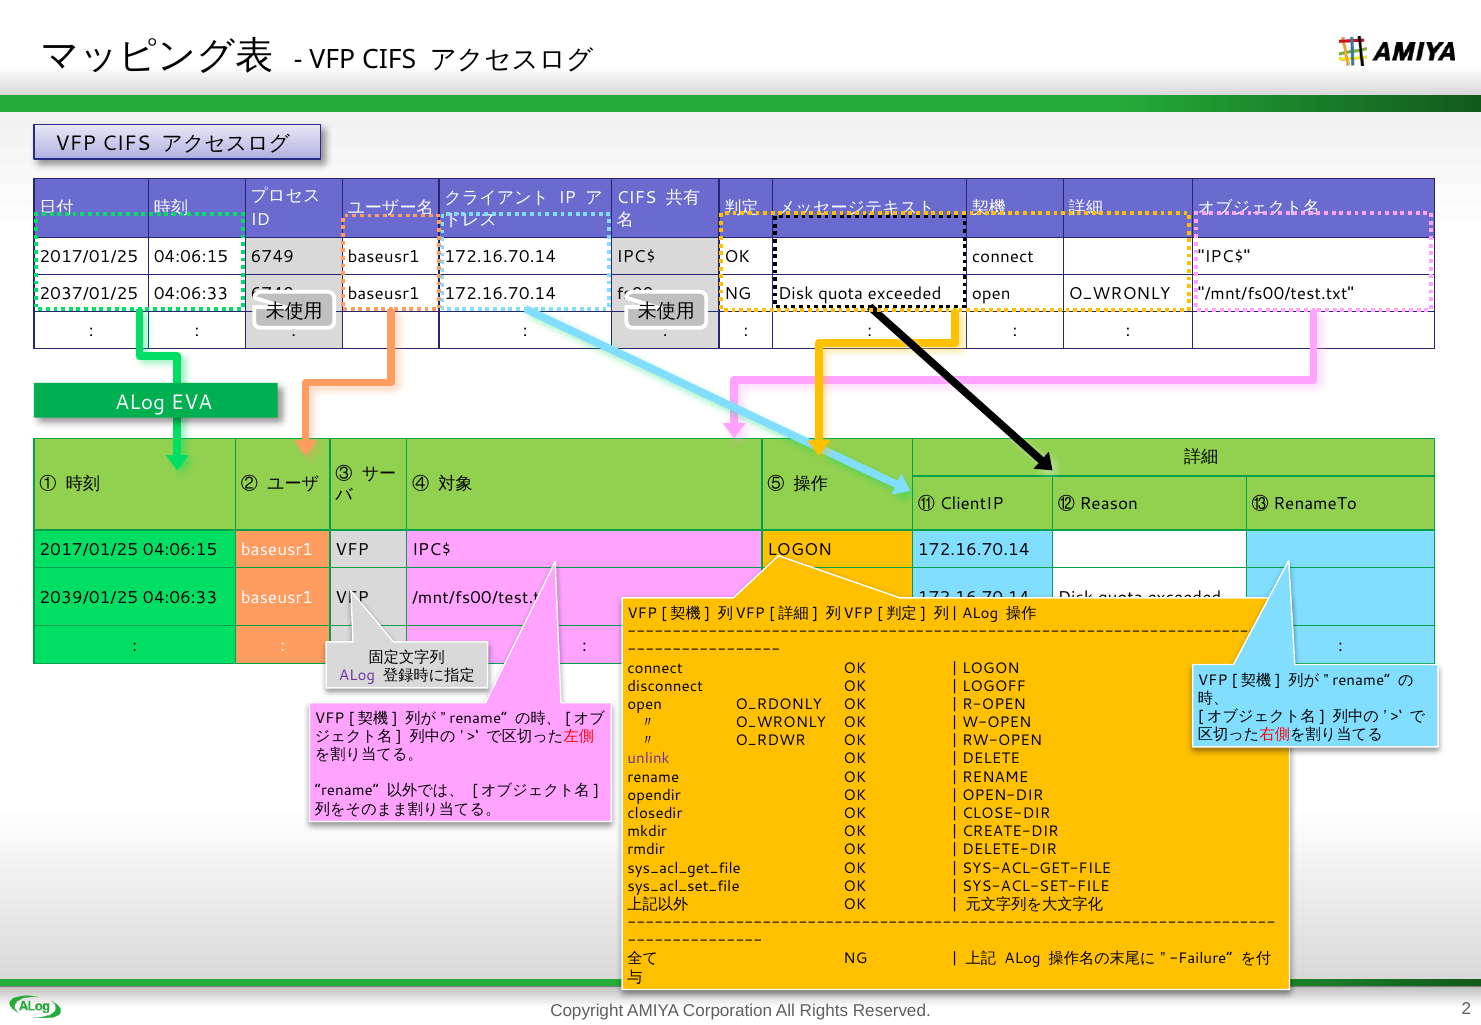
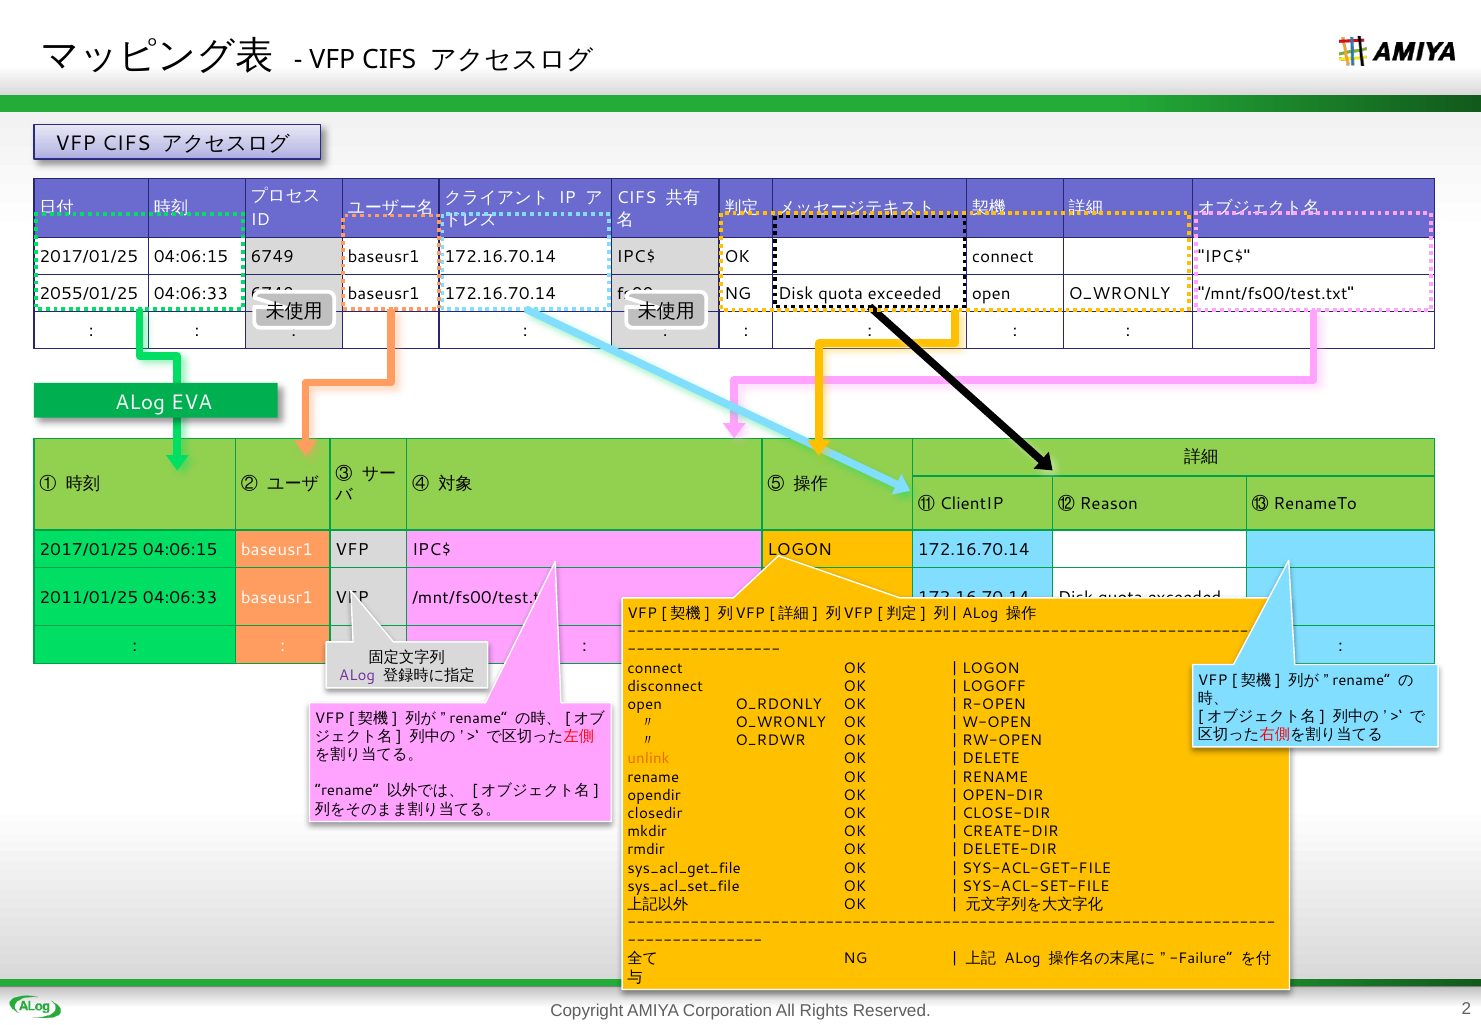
2037/01/25: 2037/01/25 -> 2055/01/25
2039/01/25: 2039/01/25 -> 2011/01/25
unlink colour: purple -> orange
